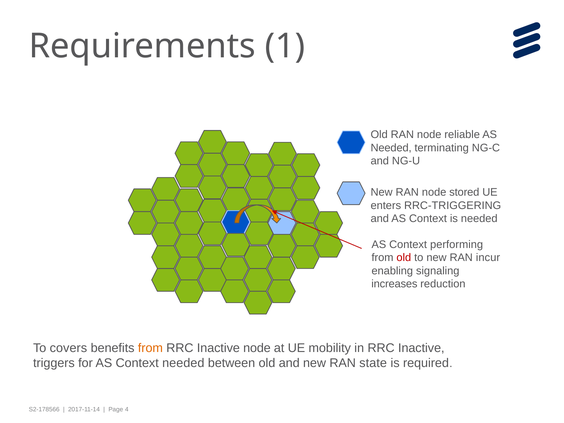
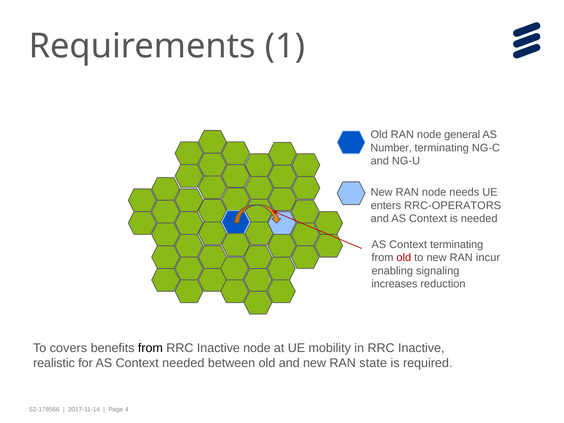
reliable: reliable -> general
Needed at (391, 148): Needed -> Number
stored: stored -> needs
RRC-TRIGGERING: RRC-TRIGGERING -> RRC-OPERATORS
Context performing: performing -> terminating
from at (150, 348) colour: orange -> black
triggers: triggers -> realistic
